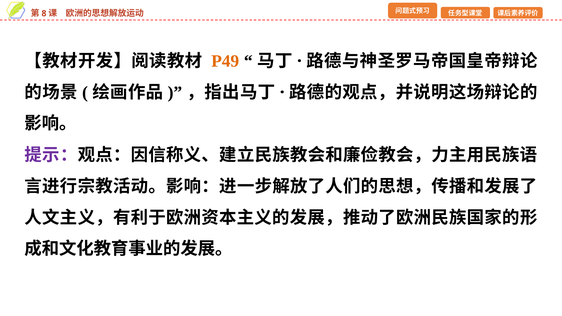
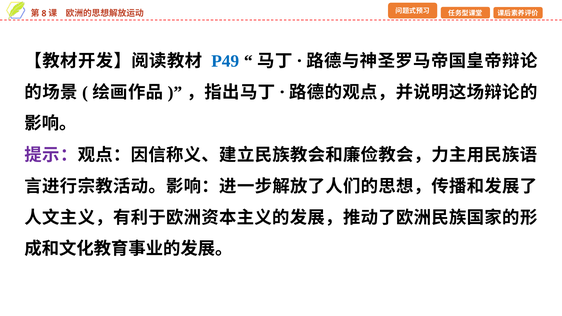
P49 colour: orange -> blue
